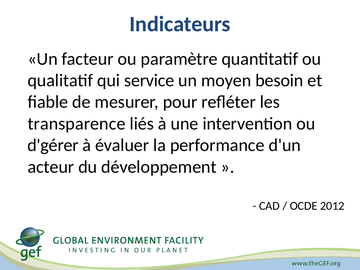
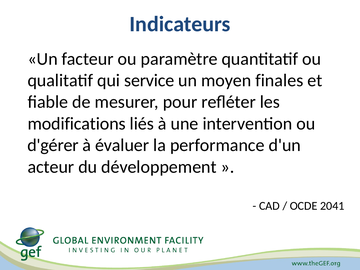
besoin: besoin -> finales
transparence: transparence -> modifications
2012: 2012 -> 2041
